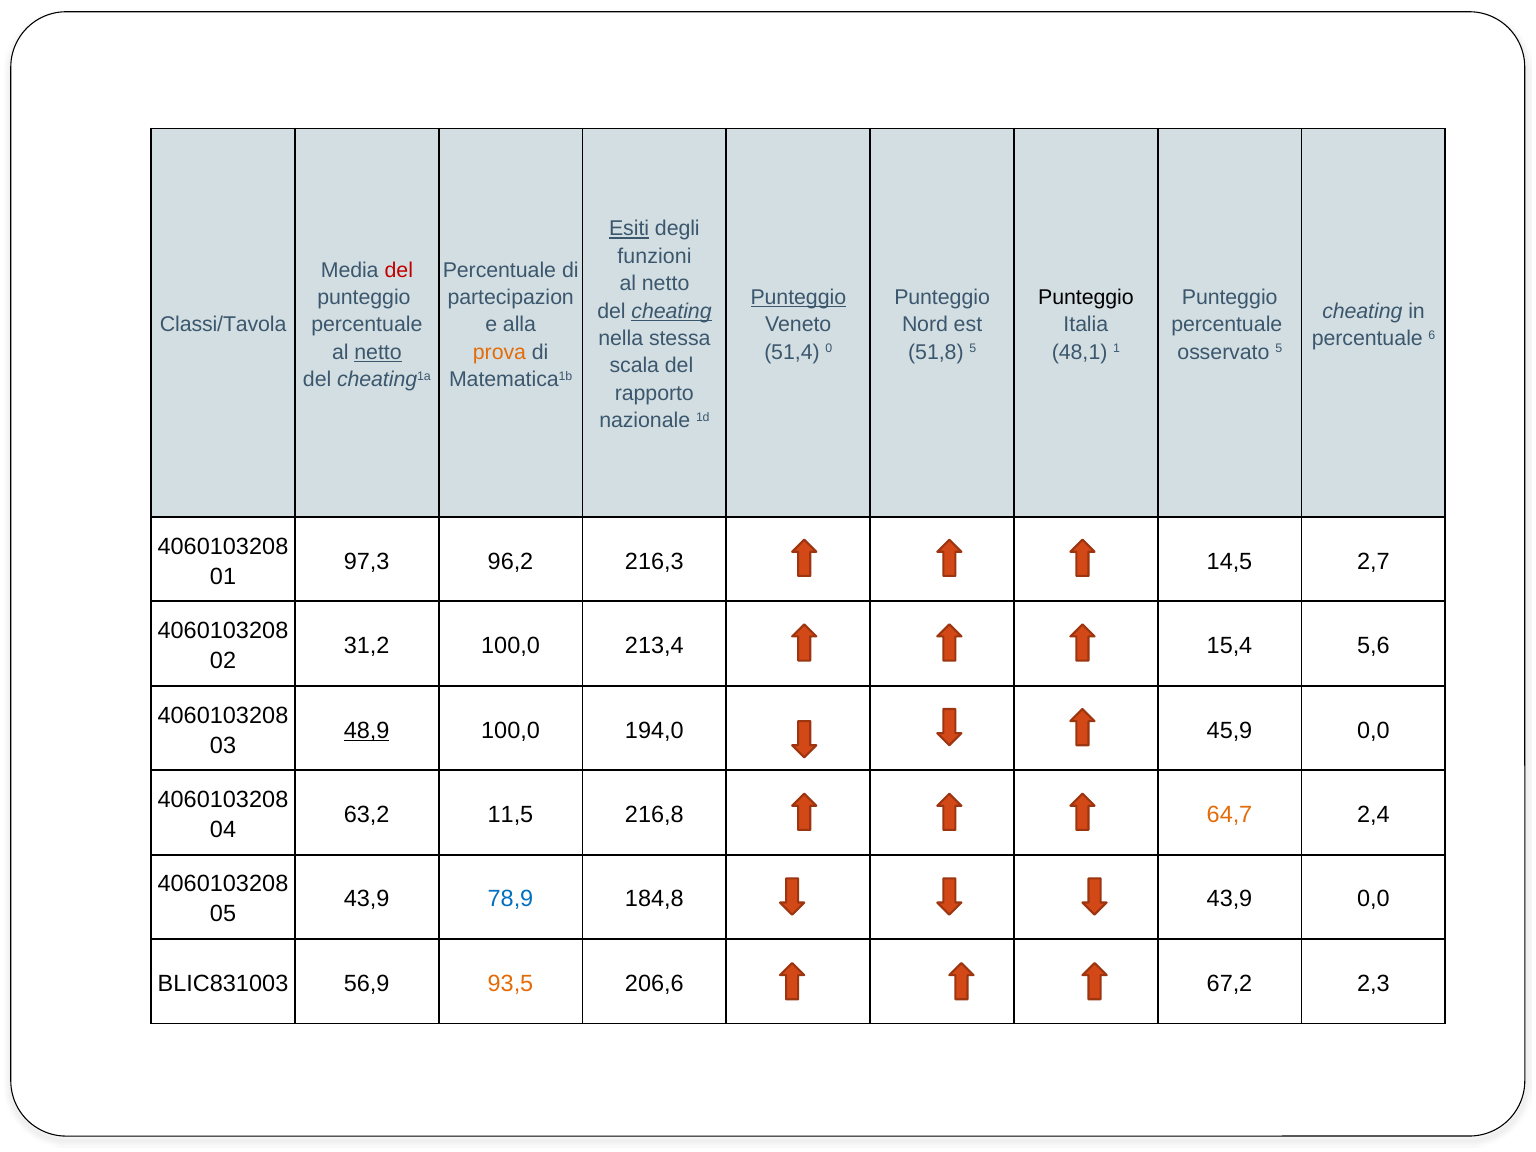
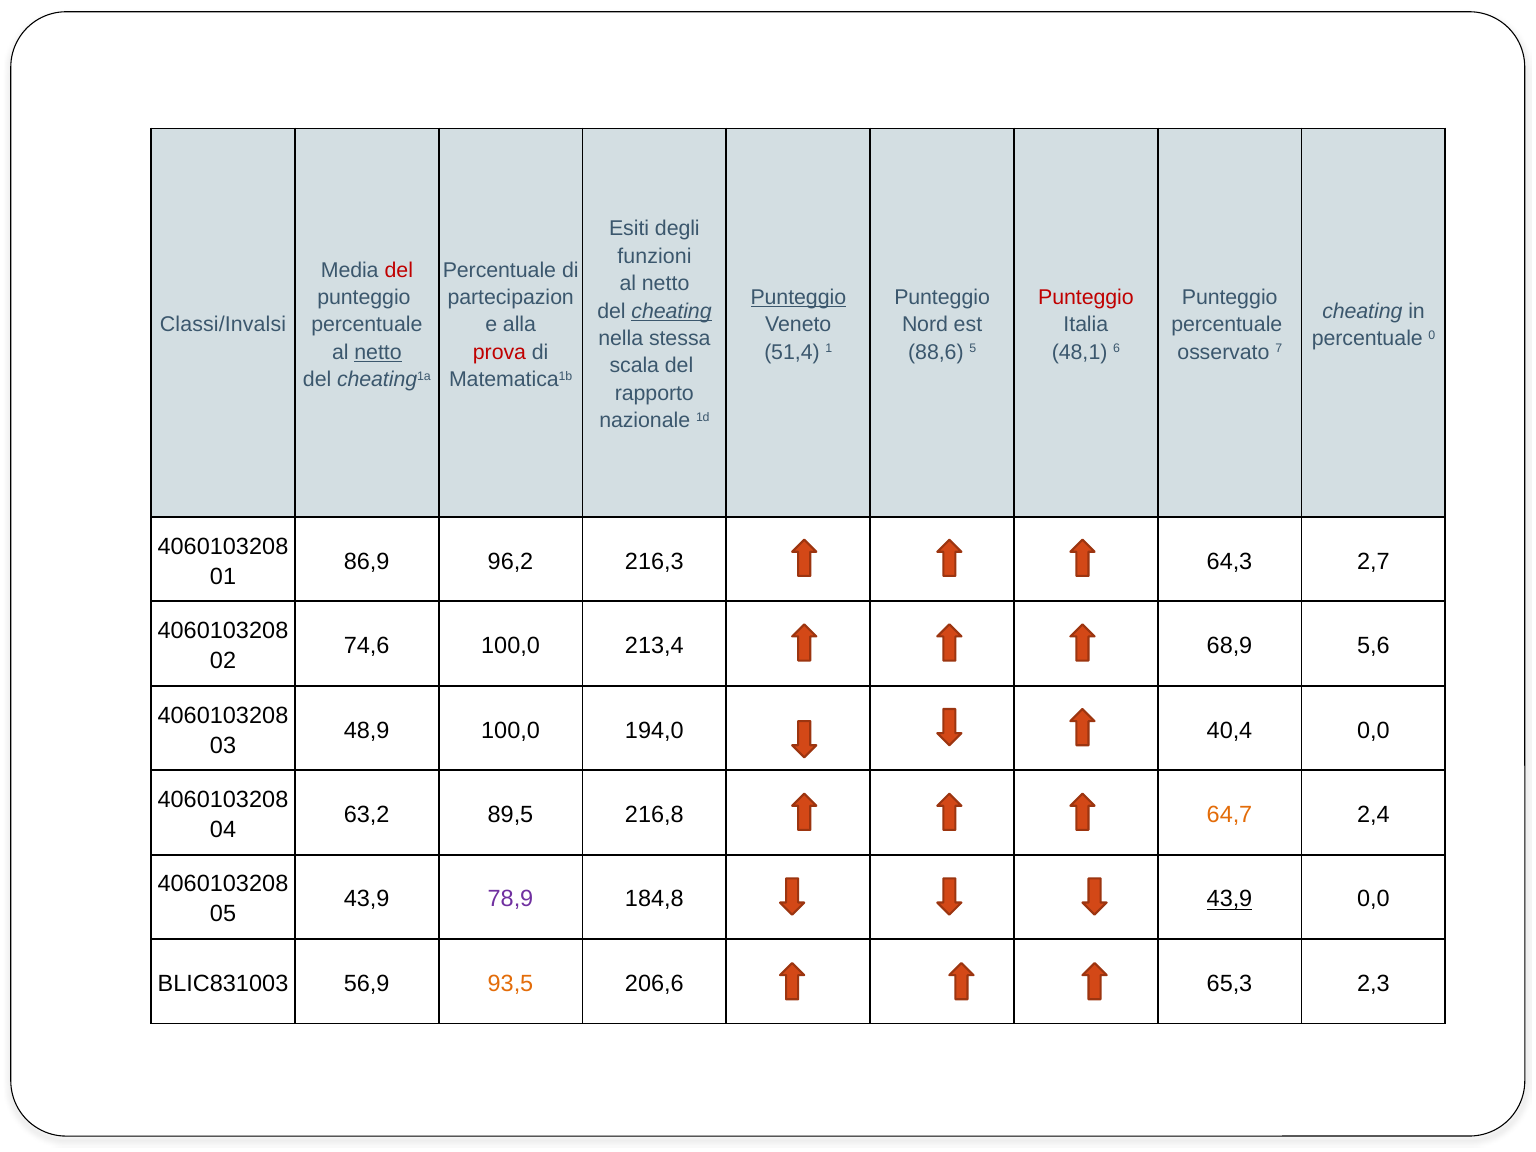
Esiti underline: present -> none
Punteggio at (1086, 297) colour: black -> red
Classi/Tavola: Classi/Tavola -> Classi/Invalsi
6: 6 -> 0
prova colour: orange -> red
0: 0 -> 1
51,8: 51,8 -> 88,6
1: 1 -> 6
osservato 5: 5 -> 7
97,3: 97,3 -> 86,9
14,5: 14,5 -> 64,3
31,2: 31,2 -> 74,6
15,4: 15,4 -> 68,9
48,9 underline: present -> none
45,9: 45,9 -> 40,4
11,5: 11,5 -> 89,5
78,9 colour: blue -> purple
43,9 at (1230, 899) underline: none -> present
67,2: 67,2 -> 65,3
